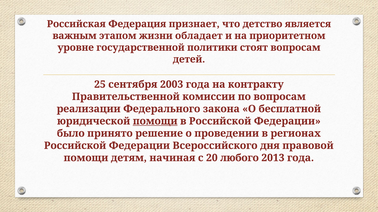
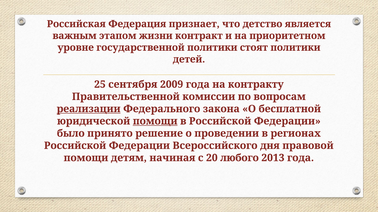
обладает: обладает -> контракт
стоят вопросам: вопросам -> политики
2003: 2003 -> 2009
реализации underline: none -> present
